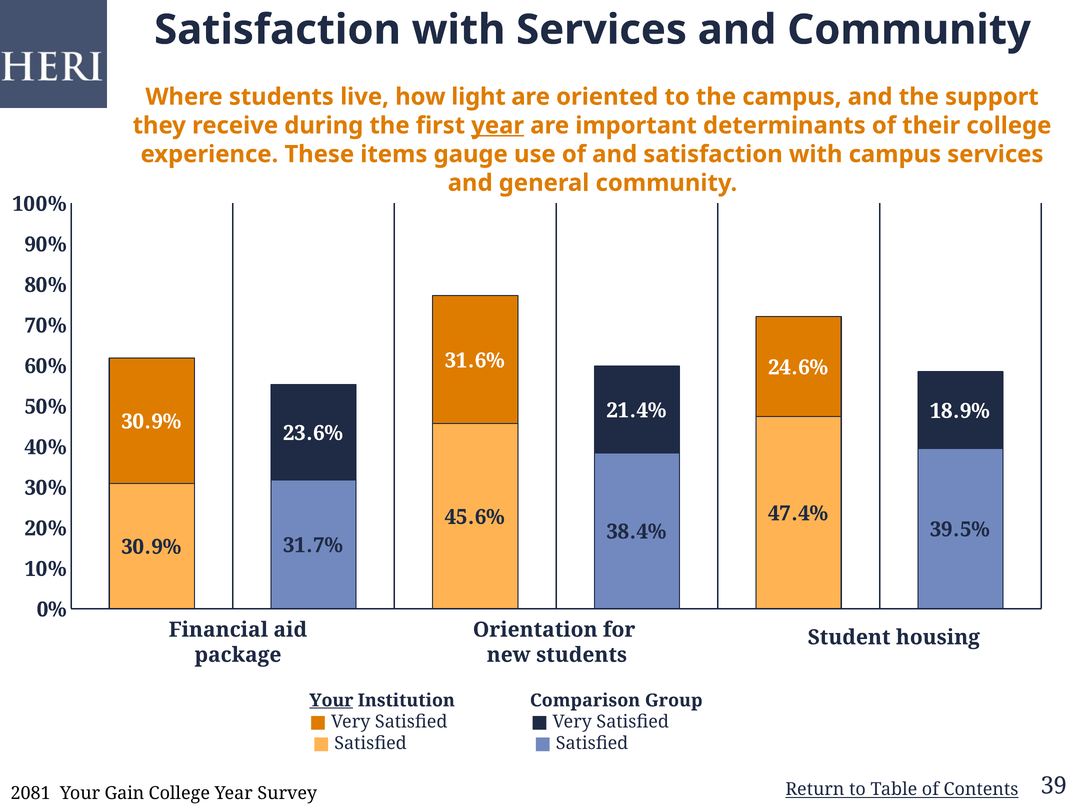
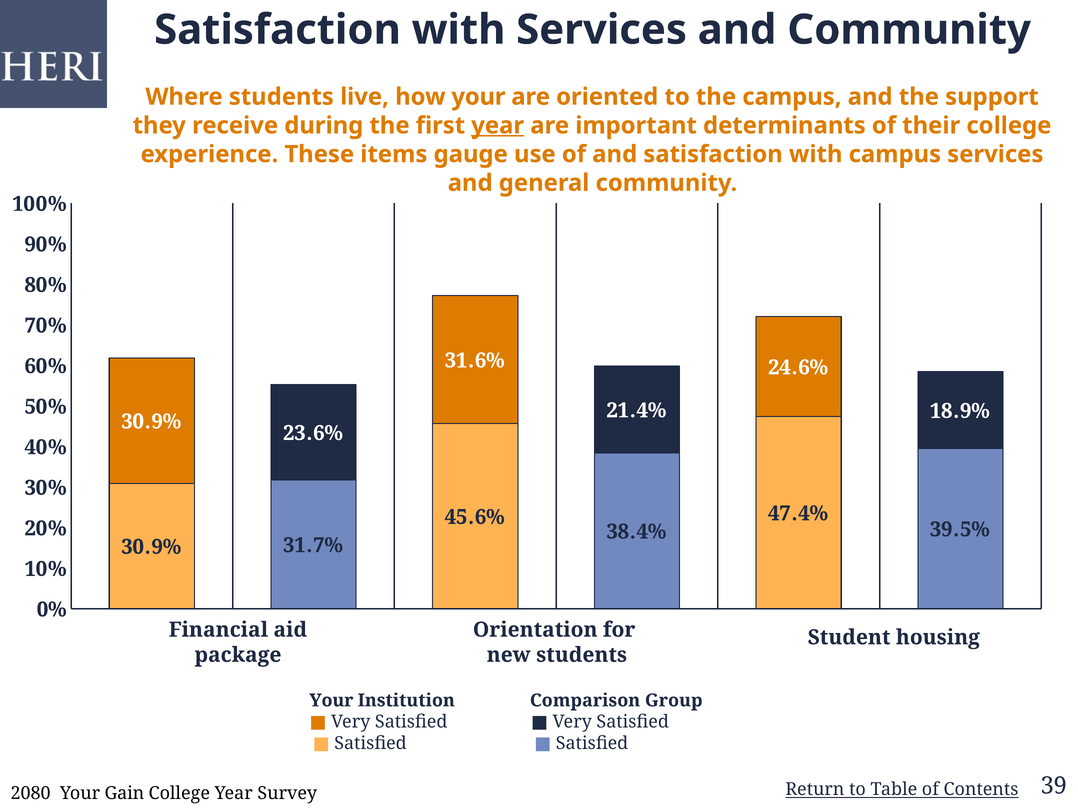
how light: light -> your
Your at (331, 701) underline: present -> none
2081: 2081 -> 2080
